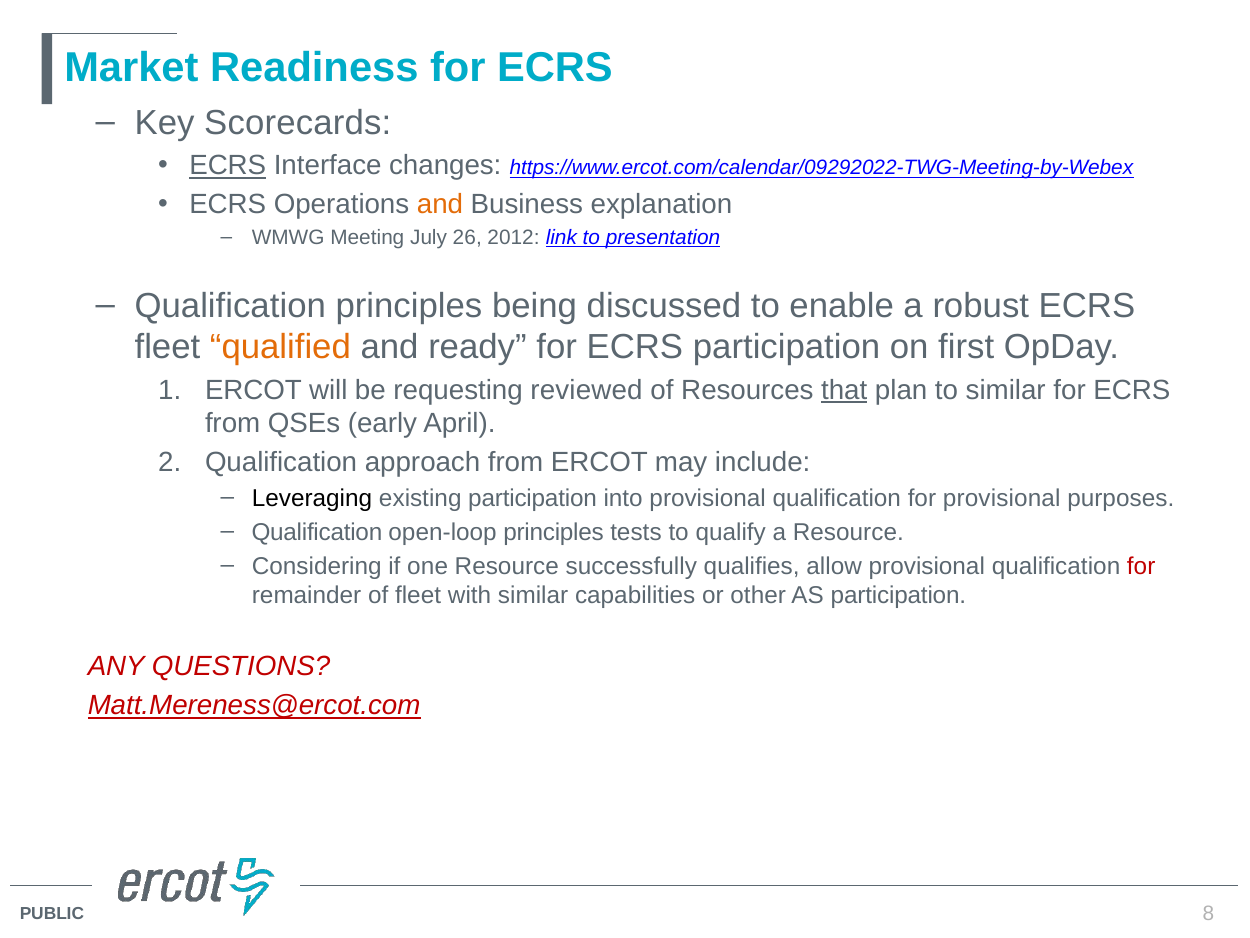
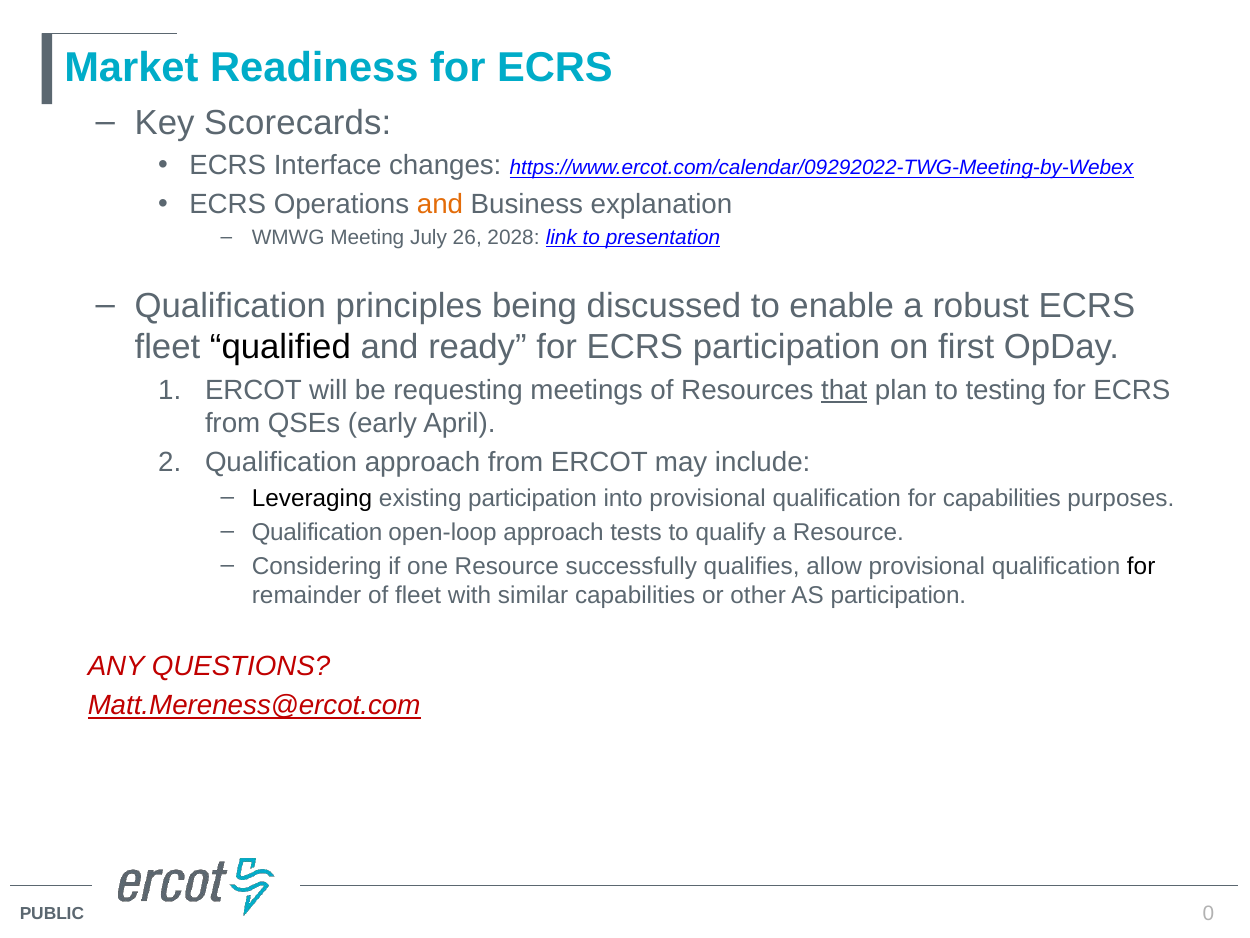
ECRS at (228, 166) underline: present -> none
2012: 2012 -> 2028
qualified colour: orange -> black
reviewed: reviewed -> meetings
to similar: similar -> testing
for provisional: provisional -> capabilities
open-loop principles: principles -> approach
for at (1141, 566) colour: red -> black
8: 8 -> 0
